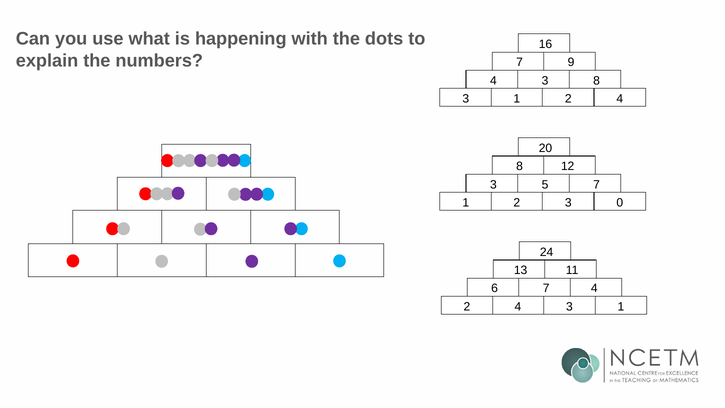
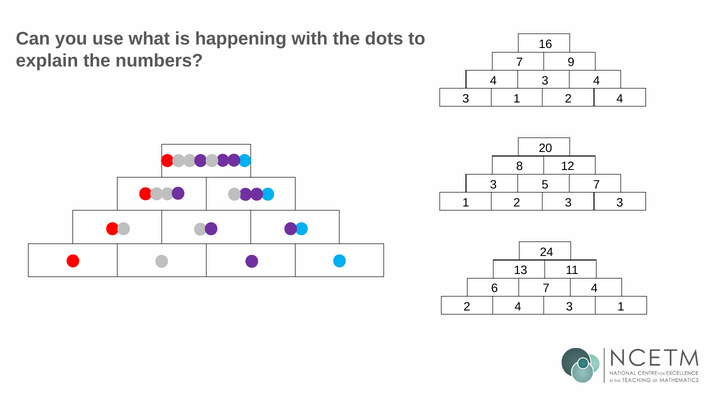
8 at (597, 81): 8 -> 4
3 0: 0 -> 3
